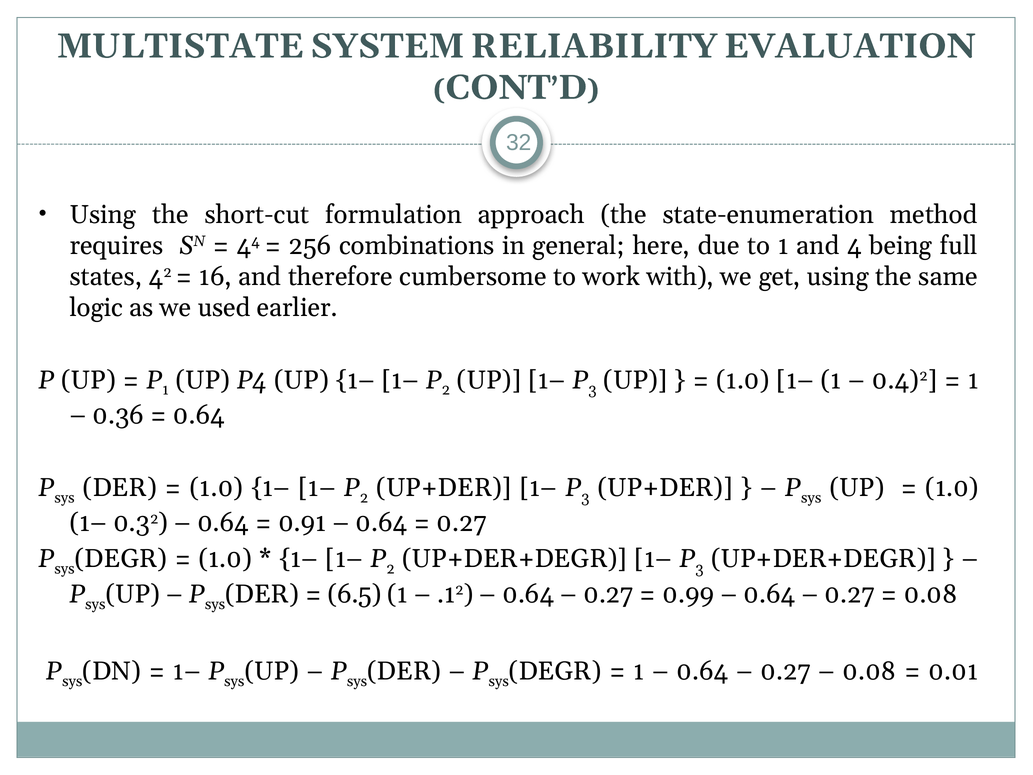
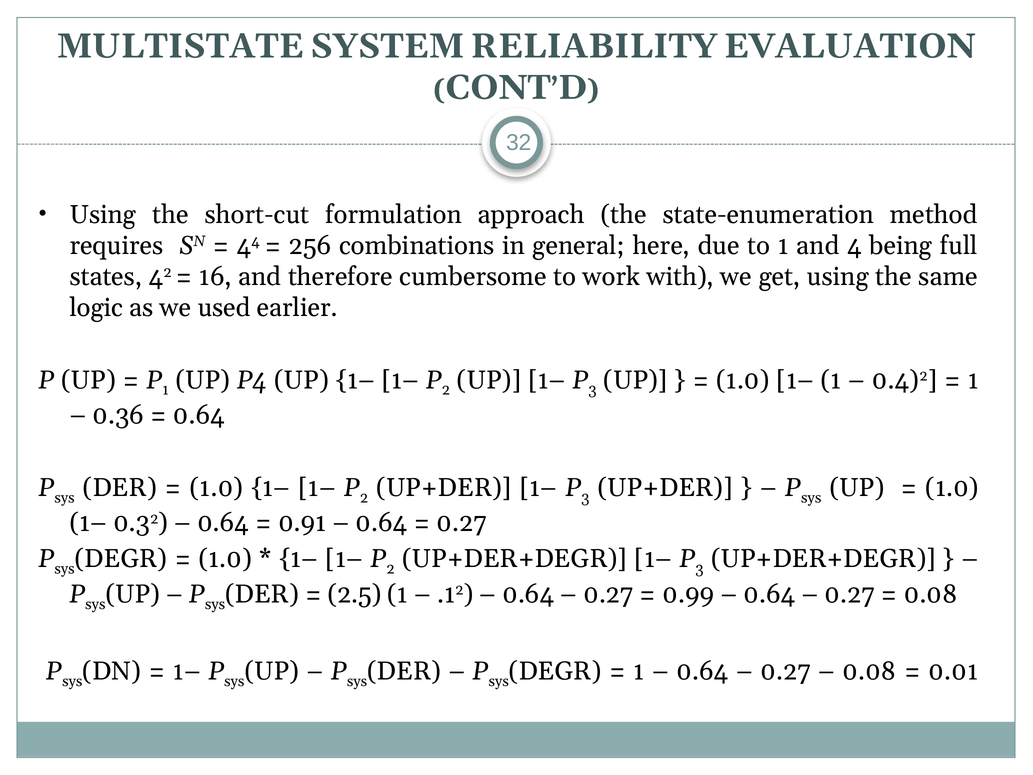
6.5: 6.5 -> 2.5
